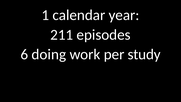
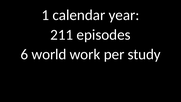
doing: doing -> world
